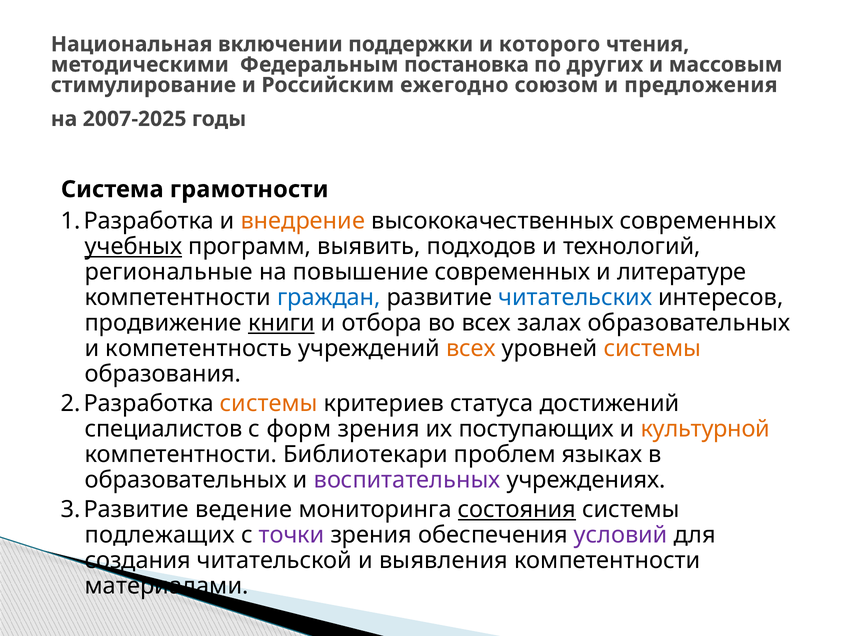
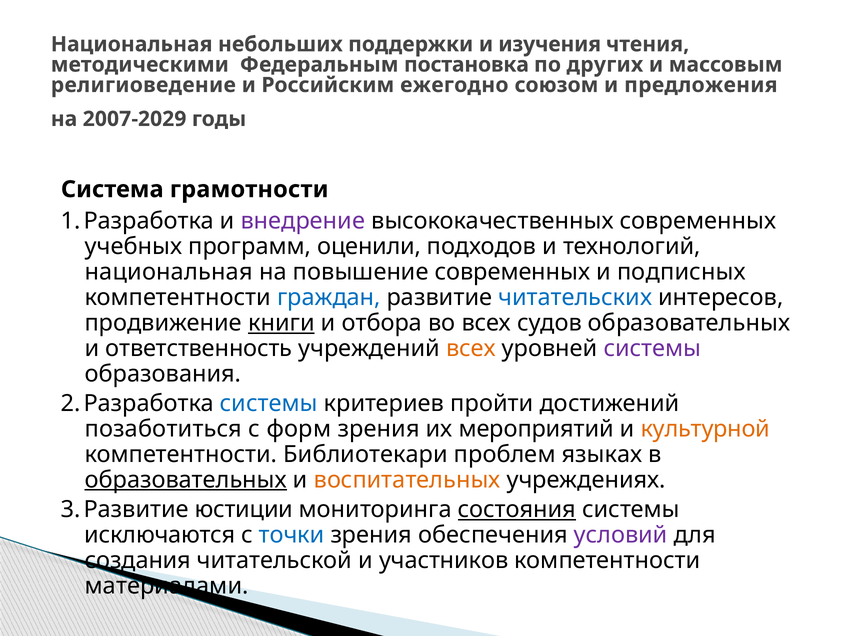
включении: включении -> небольших
которого: которого -> изучения
стимулирование: стимулирование -> религиоведение
2007-2025: 2007-2025 -> 2007-2029
внедрение colour: orange -> purple
учебных underline: present -> none
выявить: выявить -> оценили
региональные at (169, 272): региональные -> национальная
литературе: литературе -> подписных
залах: залах -> судов
компетентность: компетентность -> ответственность
системы at (653, 348) colour: orange -> purple
системы at (269, 404) colour: orange -> blue
статуса: статуса -> пройти
специалистов: специалистов -> позаботиться
поступающих: поступающих -> мероприятий
образовательных at (186, 480) underline: none -> present
воспитательных colour: purple -> orange
ведение: ведение -> юстиции
подлежащих: подлежащих -> исключаются
точки colour: purple -> blue
выявления: выявления -> участников
